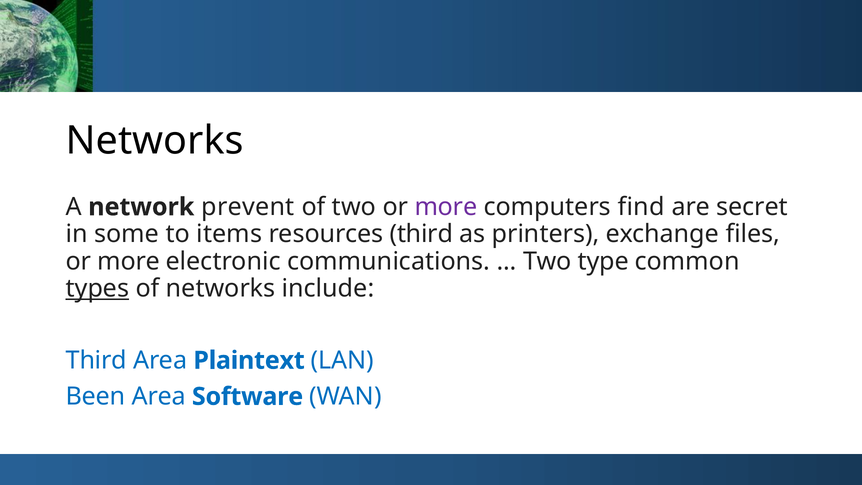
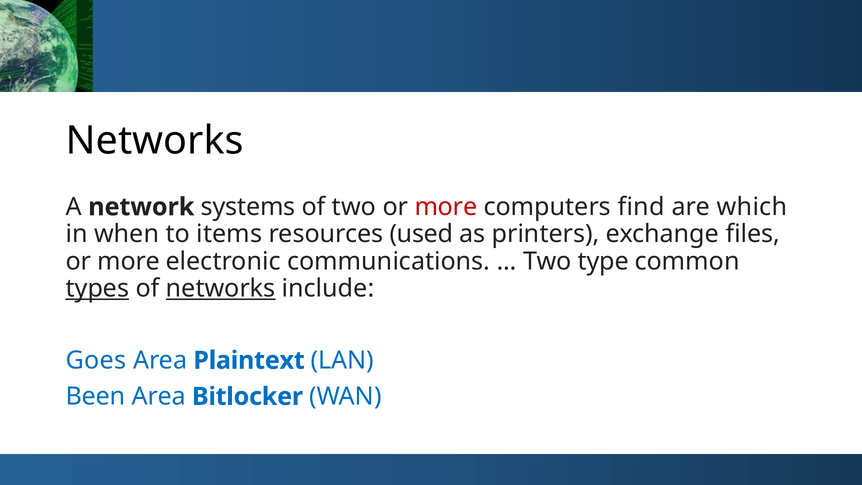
prevent: prevent -> systems
more at (446, 207) colour: purple -> red
secret: secret -> which
some: some -> when
resources third: third -> used
networks at (221, 288) underline: none -> present
Third at (96, 360): Third -> Goes
Software: Software -> Bitlocker
